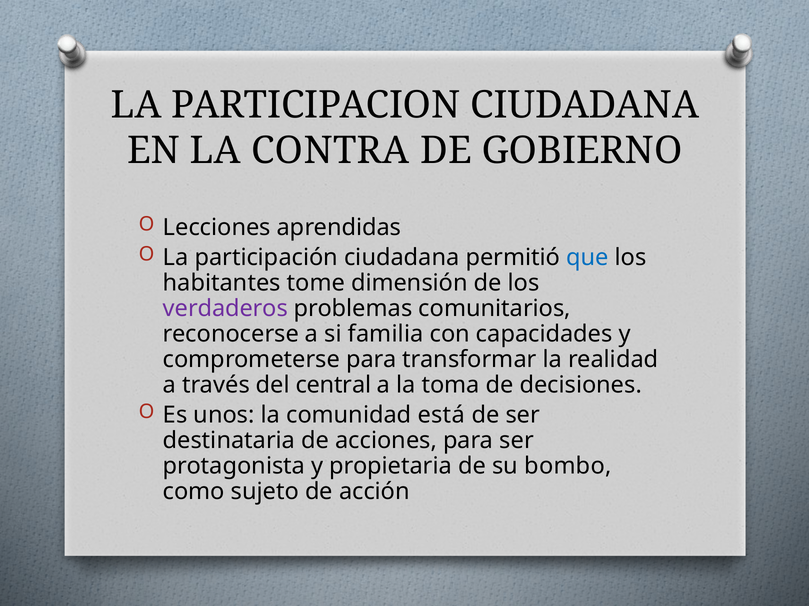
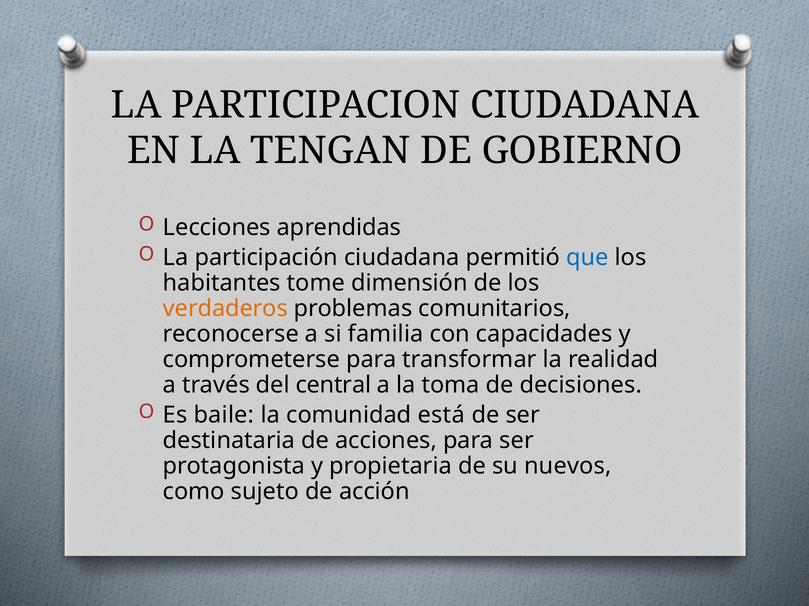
CONTRA: CONTRA -> TENGAN
verdaderos colour: purple -> orange
unos: unos -> baile
bombo: bombo -> nuevos
